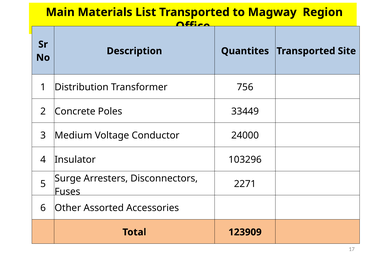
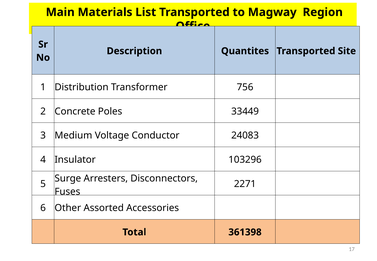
24000: 24000 -> 24083
123909: 123909 -> 361398
